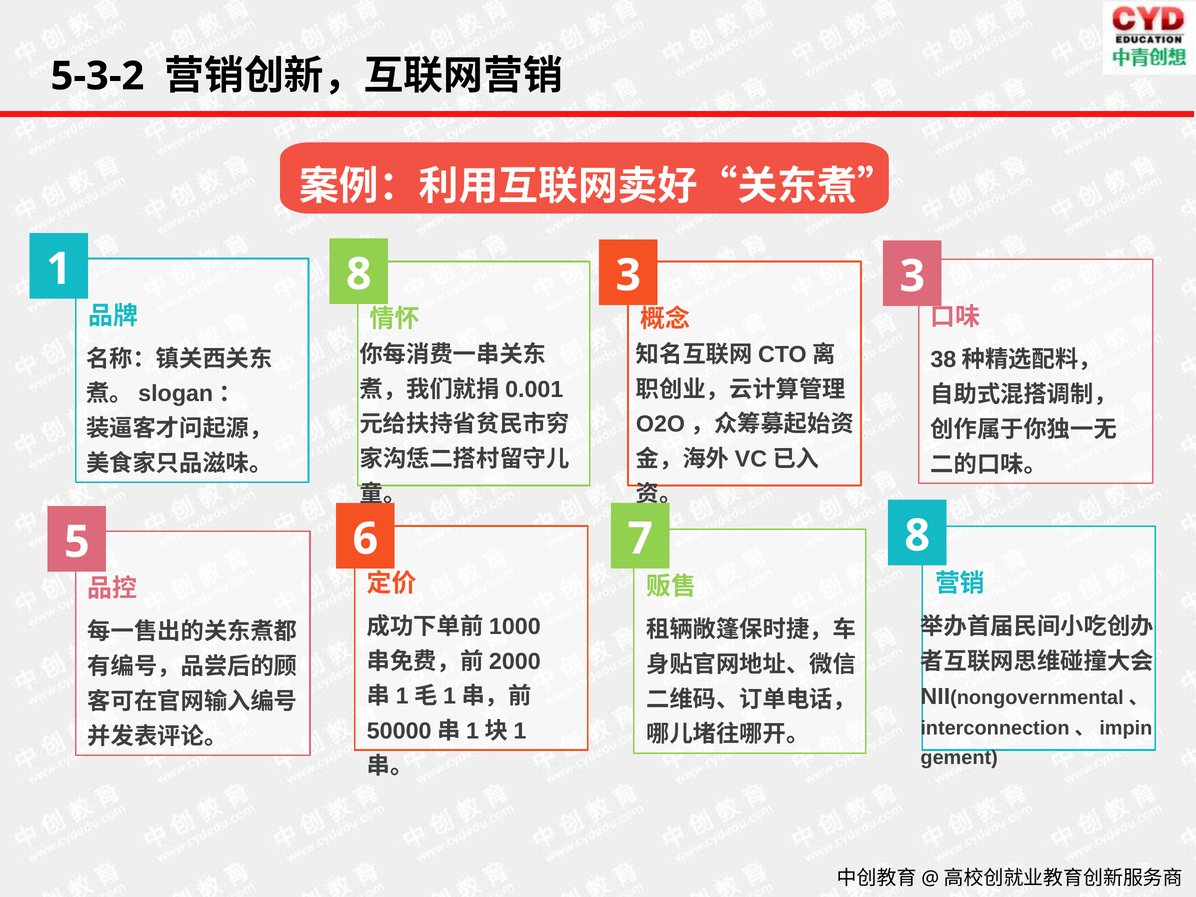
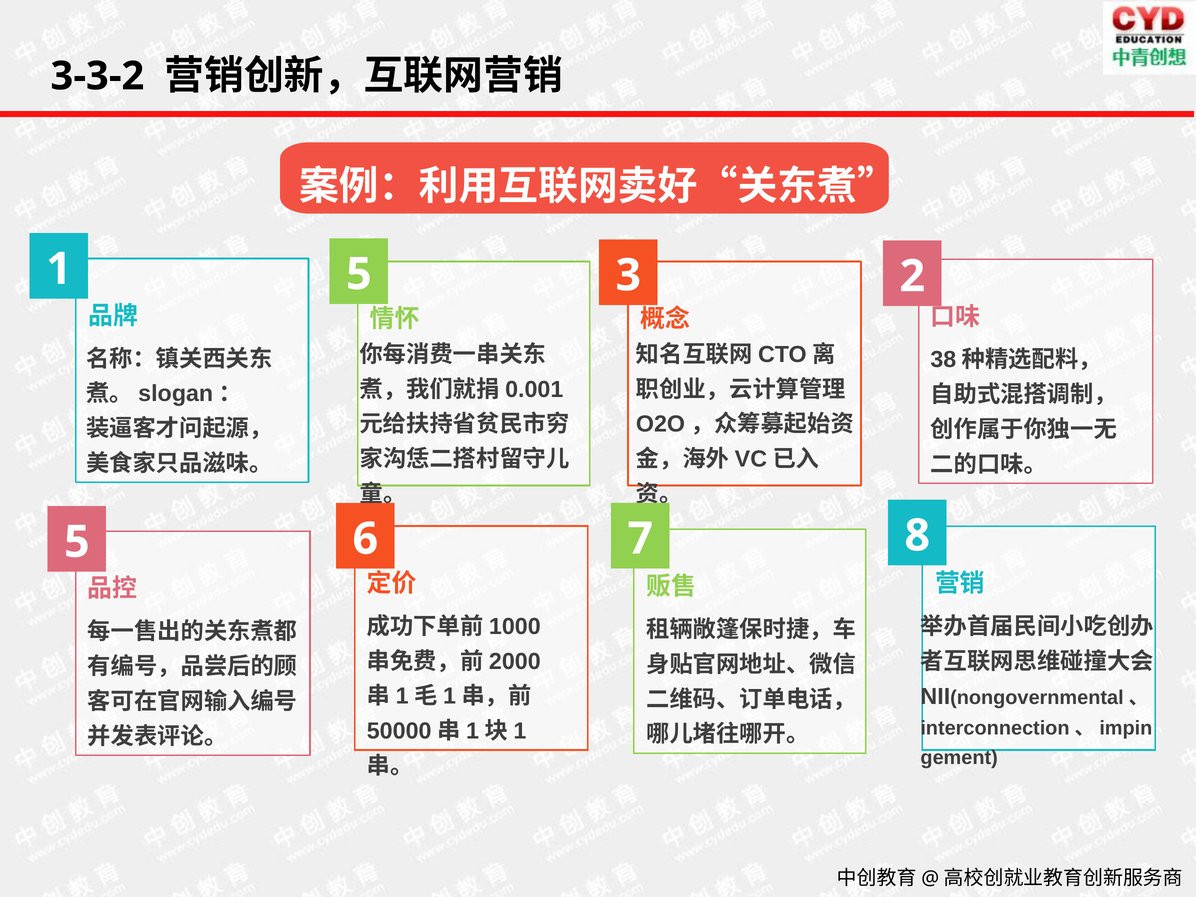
5-3-2: 5-3-2 -> 3-3-2
1 8: 8 -> 5
3 3: 3 -> 2
